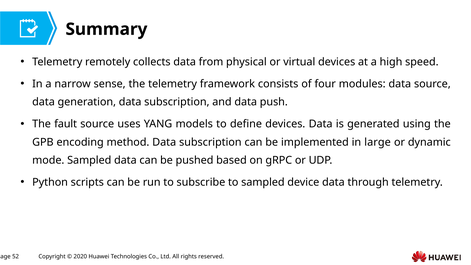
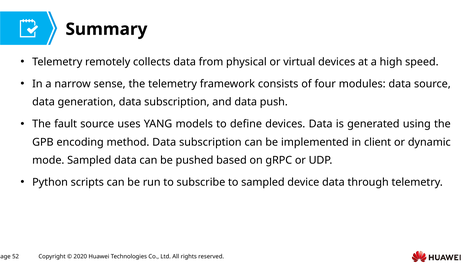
large: large -> client
